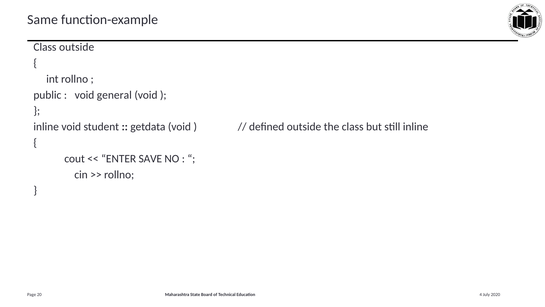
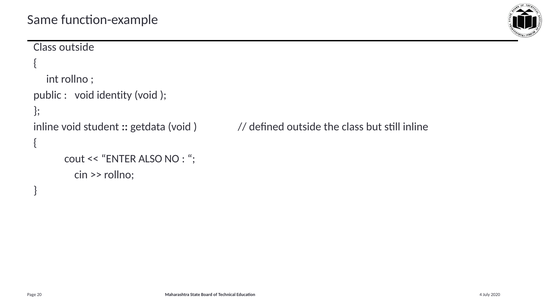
general: general -> identity
SAVE: SAVE -> ALSO
